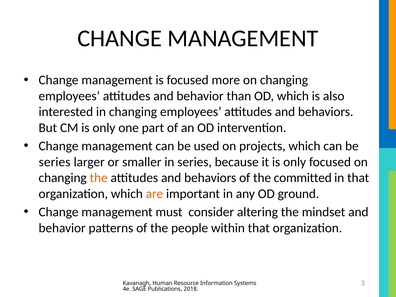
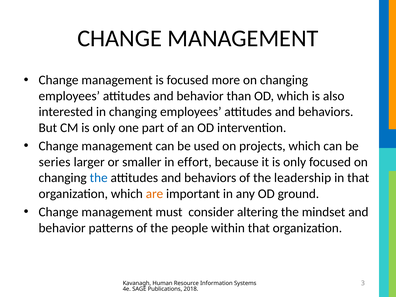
in series: series -> effort
the at (99, 178) colour: orange -> blue
committed: committed -> leadership
